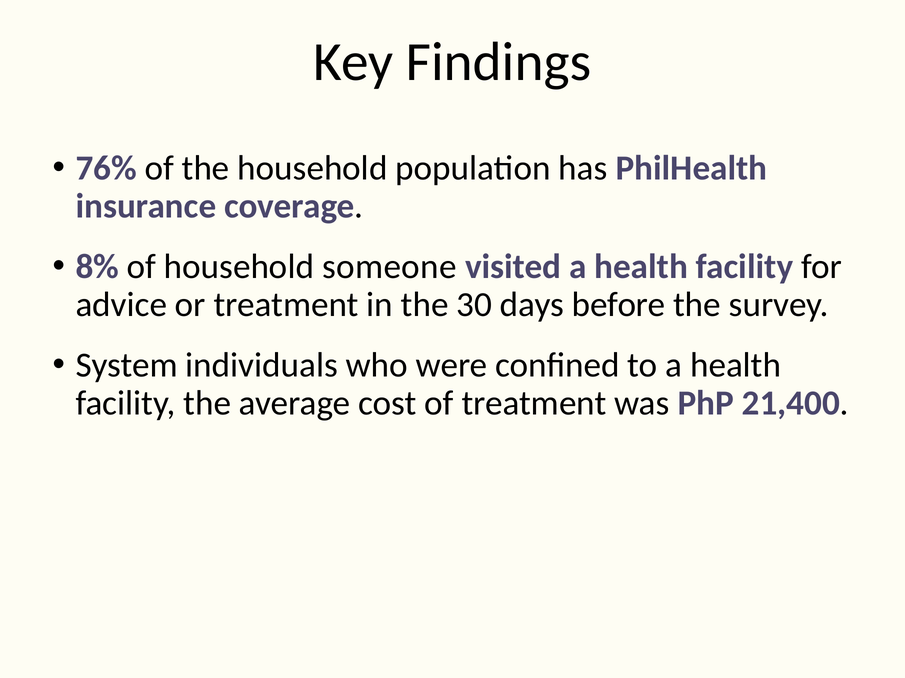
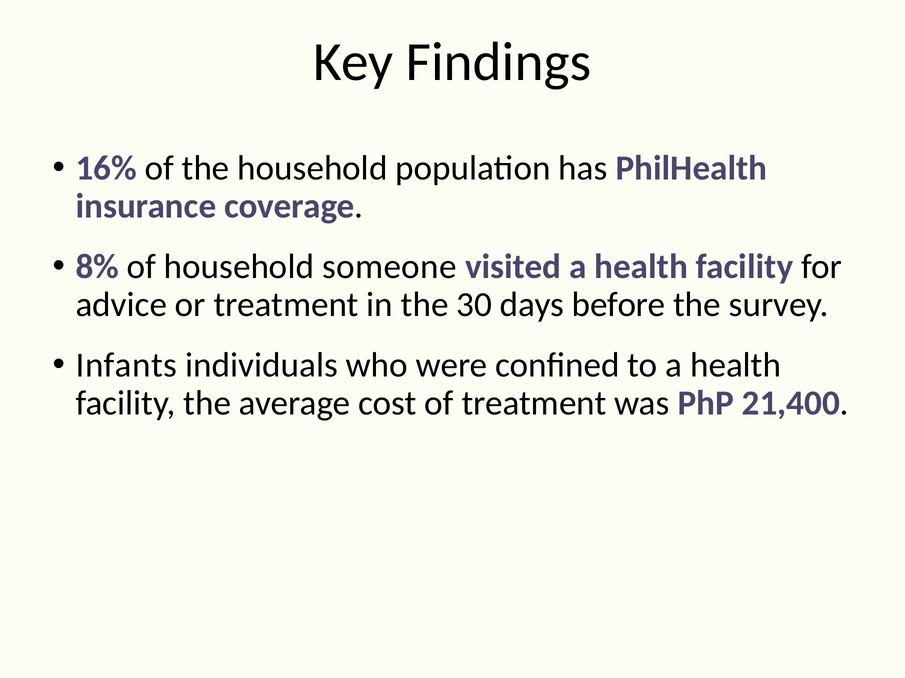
76%: 76% -> 16%
System: System -> Infants
